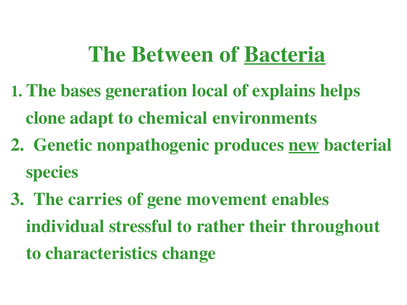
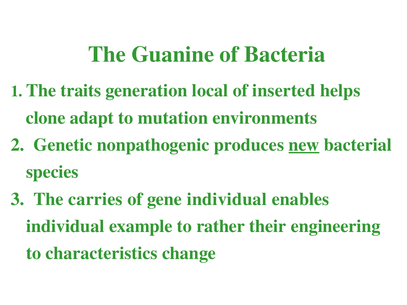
Between: Between -> Guanine
Bacteria underline: present -> none
bases: bases -> traits
explains: explains -> inserted
chemical: chemical -> mutation
gene movement: movement -> individual
stressful: stressful -> example
throughout: throughout -> engineering
